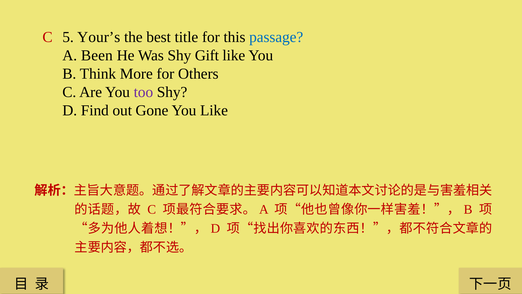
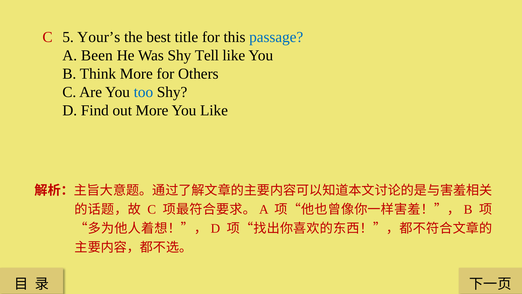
Gift: Gift -> Tell
too colour: purple -> blue
out Gone: Gone -> More
